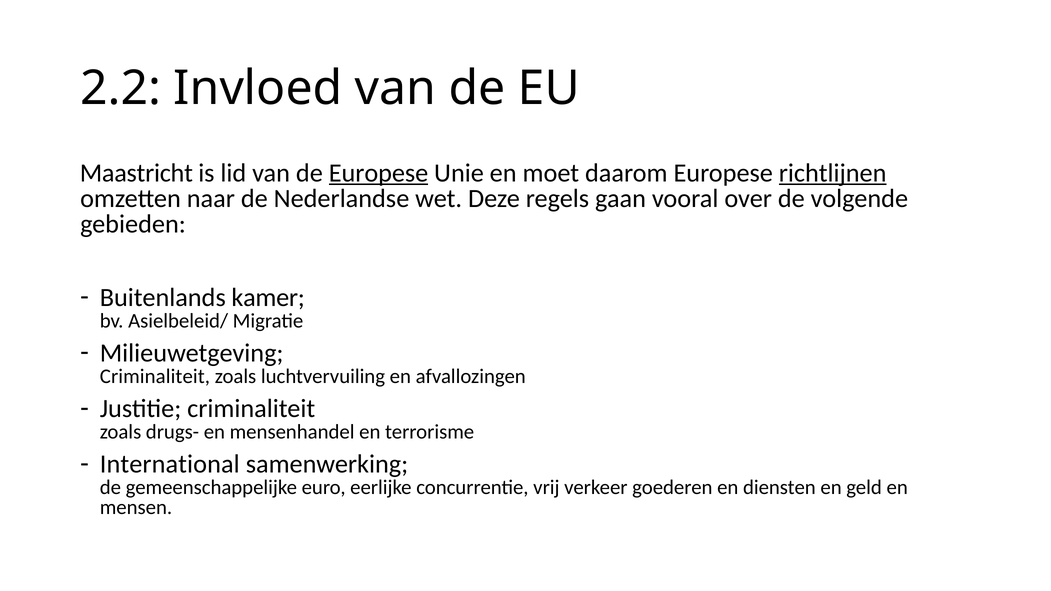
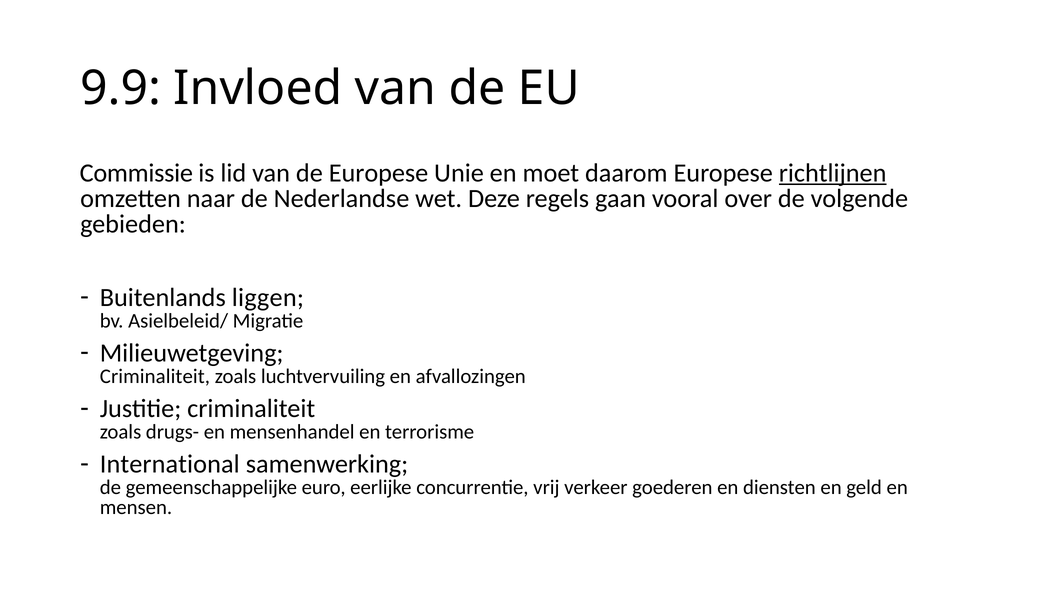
2.2: 2.2 -> 9.9
Maastricht: Maastricht -> Commissie
Europese at (379, 173) underline: present -> none
kamer: kamer -> liggen
